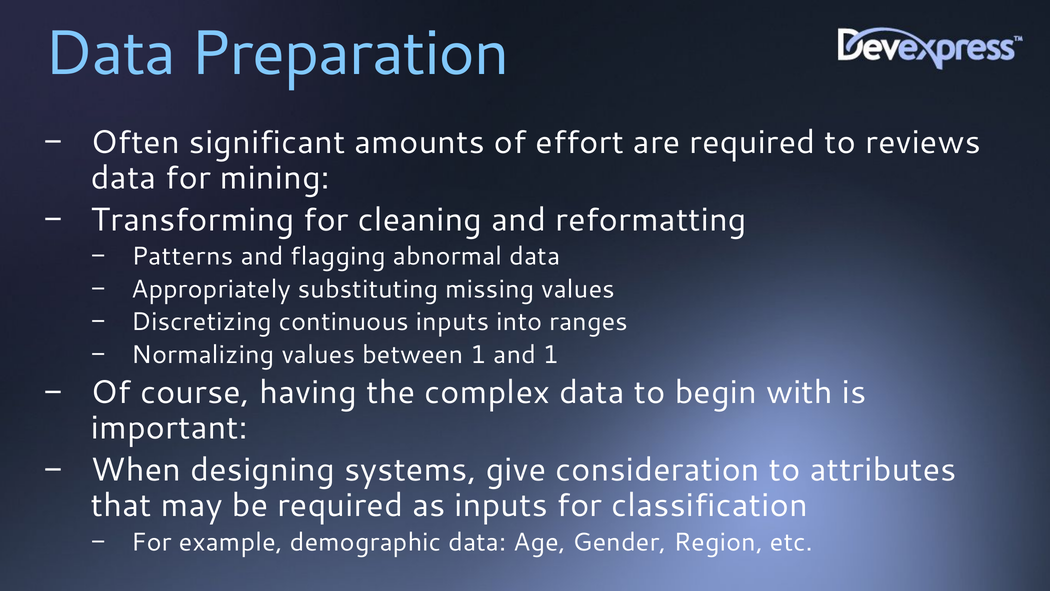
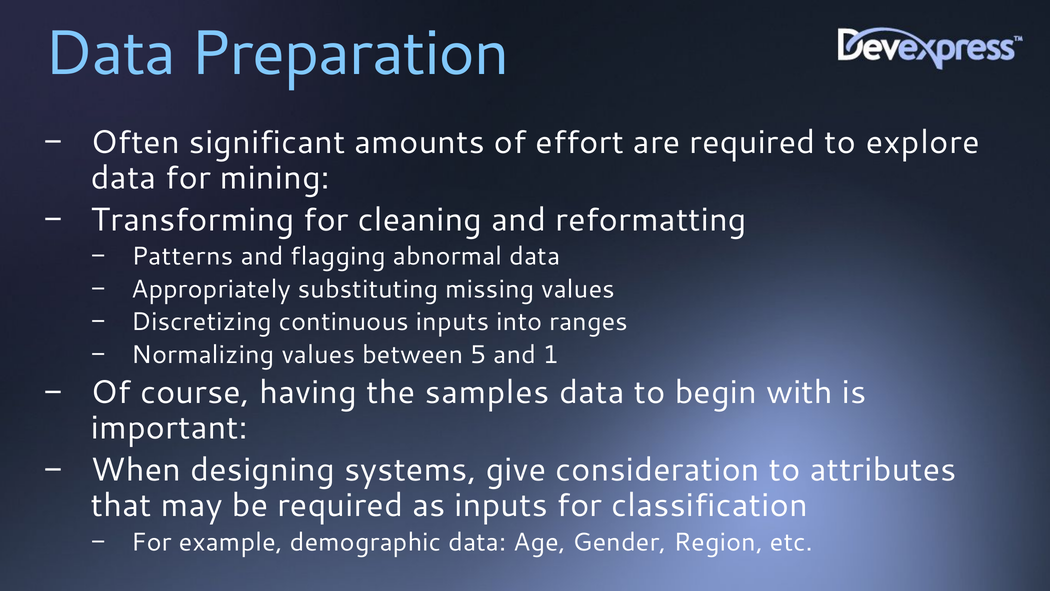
reviews: reviews -> explore
between 1: 1 -> 5
complex: complex -> samples
